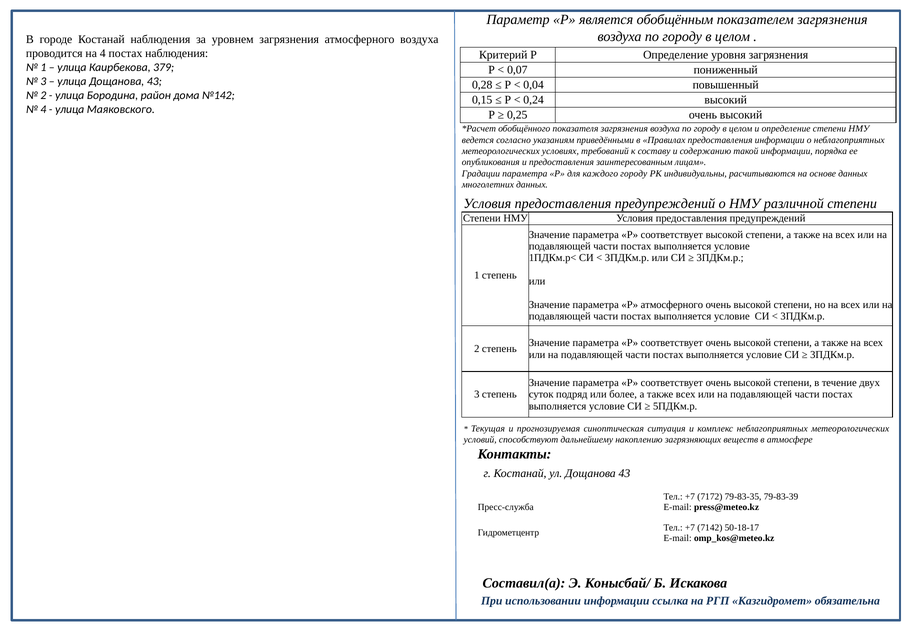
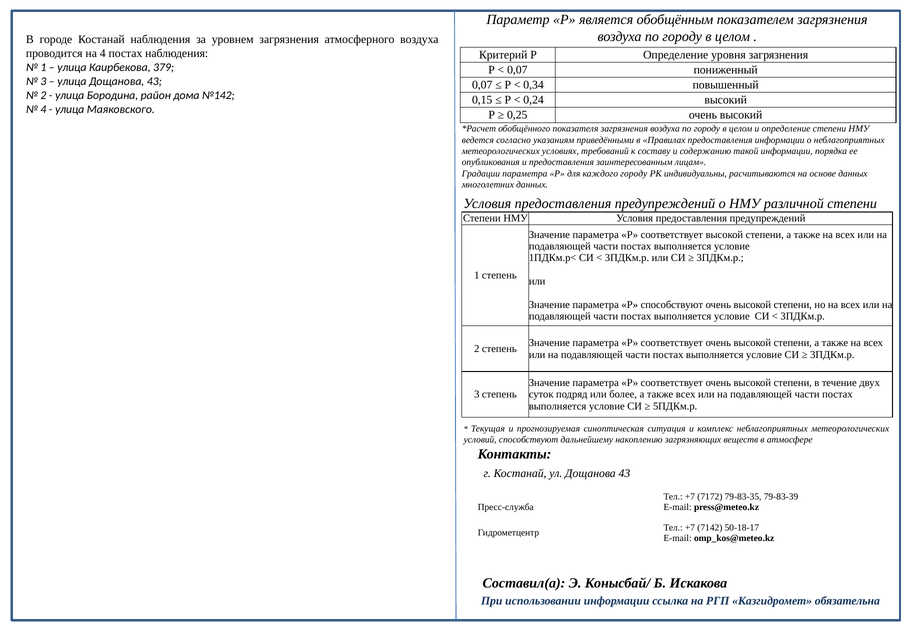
0,28 at (482, 85): 0,28 -> 0,07
0,04: 0,04 -> 0,34
Р атмосферного: атмосферного -> способствуют
